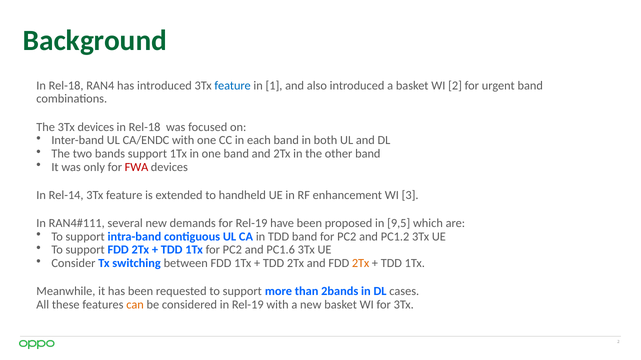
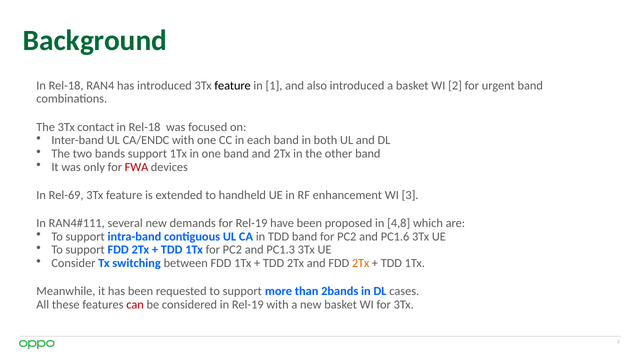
feature at (233, 86) colour: blue -> black
3Tx devices: devices -> contact
Rel-14: Rel-14 -> Rel-69
9,5: 9,5 -> 4,8
PC1.2: PC1.2 -> PC1.6
PC1.6: PC1.6 -> PC1.3
can colour: orange -> red
